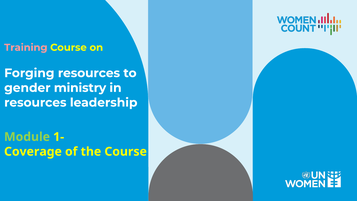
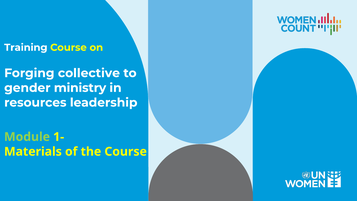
Training colour: pink -> white
Forging resources: resources -> collective
Coverage: Coverage -> Materials
